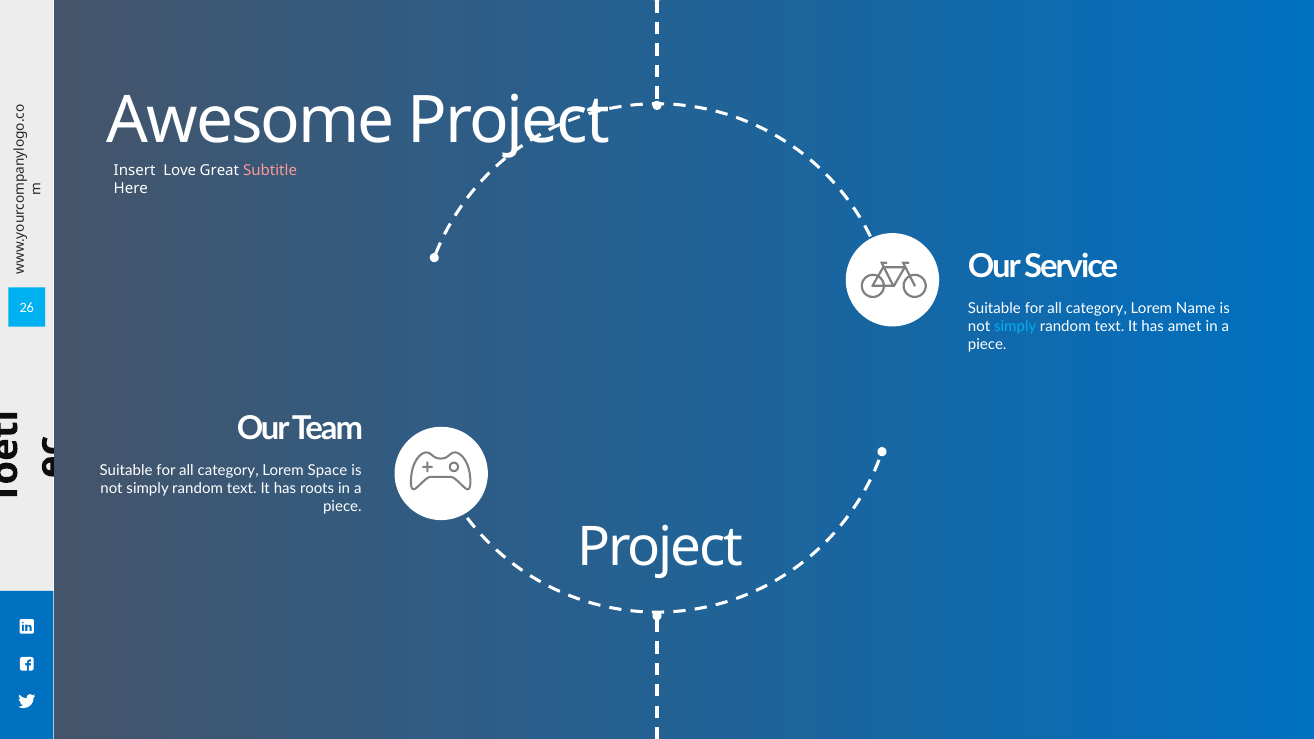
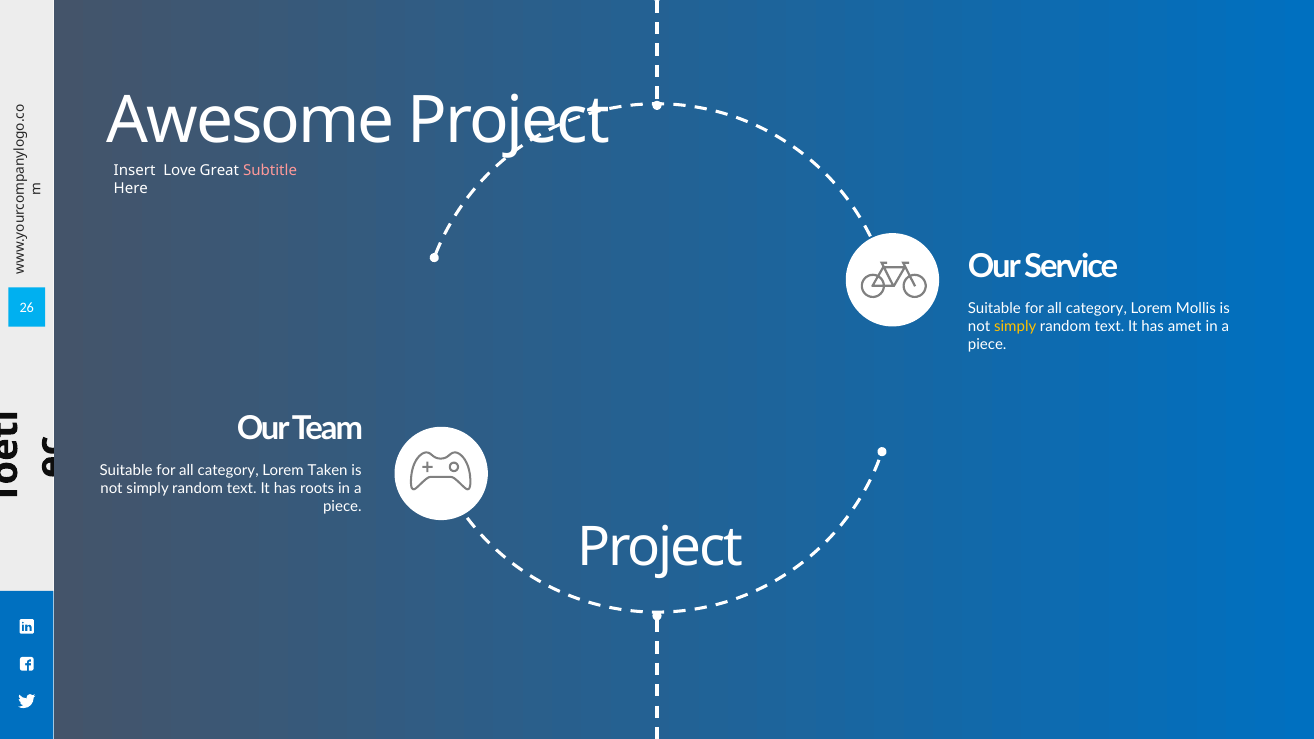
Name: Name -> Mollis
simply at (1015, 326) colour: light blue -> yellow
Space: Space -> Taken
